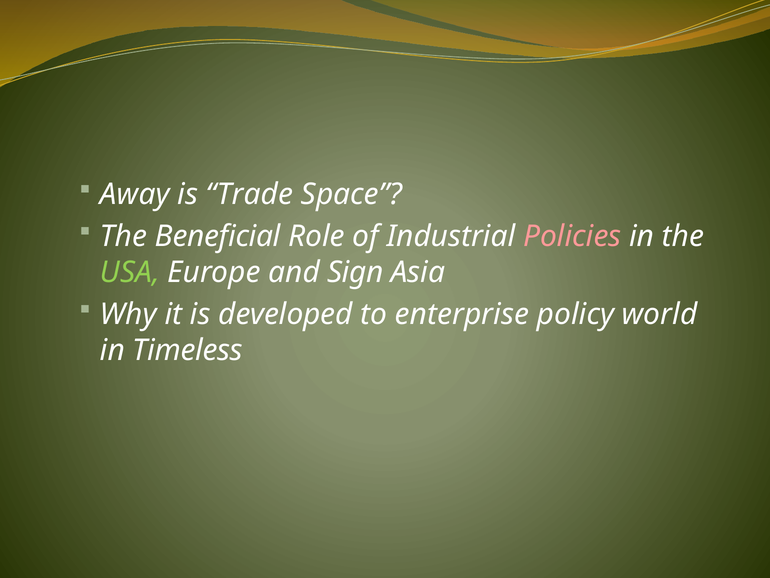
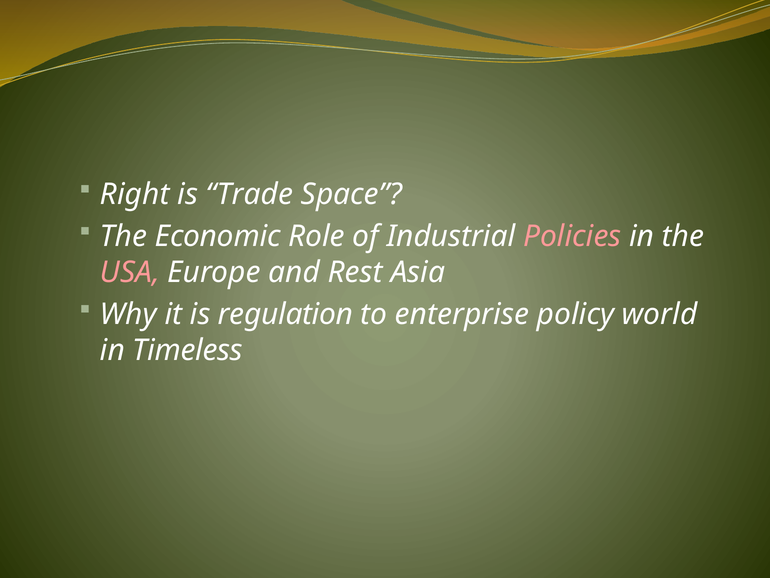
Away: Away -> Right
Beneficial: Beneficial -> Economic
USA colour: light green -> pink
Sign: Sign -> Rest
developed: developed -> regulation
